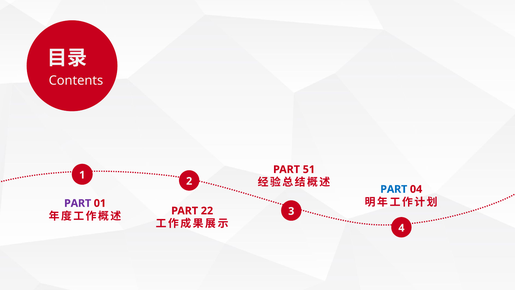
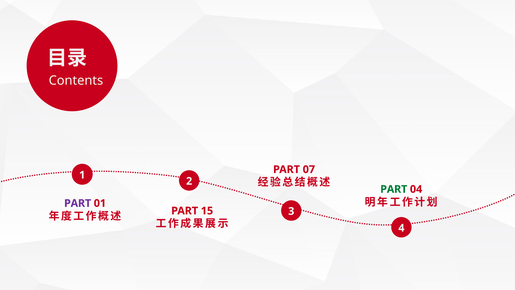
51: 51 -> 07
PART at (394, 189) colour: blue -> green
22: 22 -> 15
